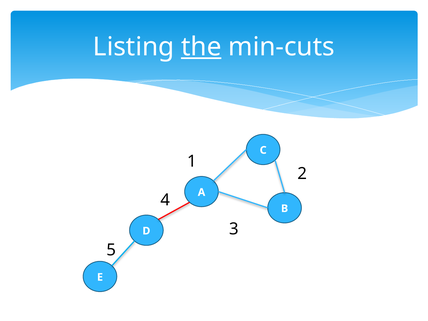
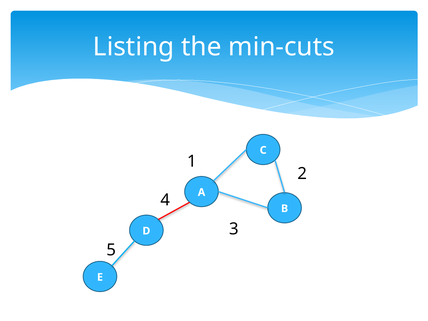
the underline: present -> none
